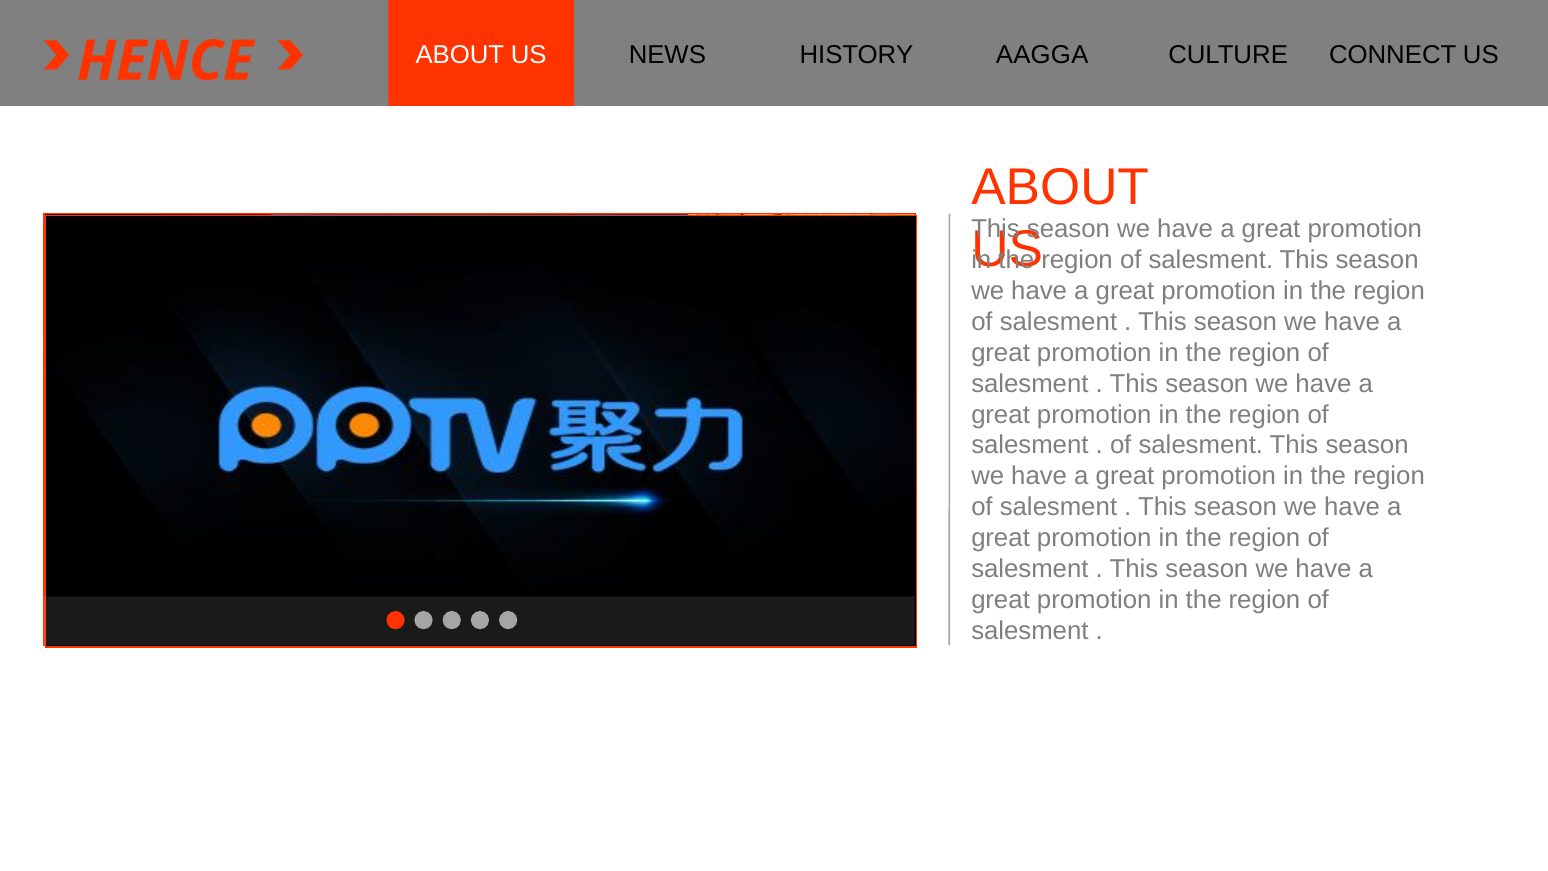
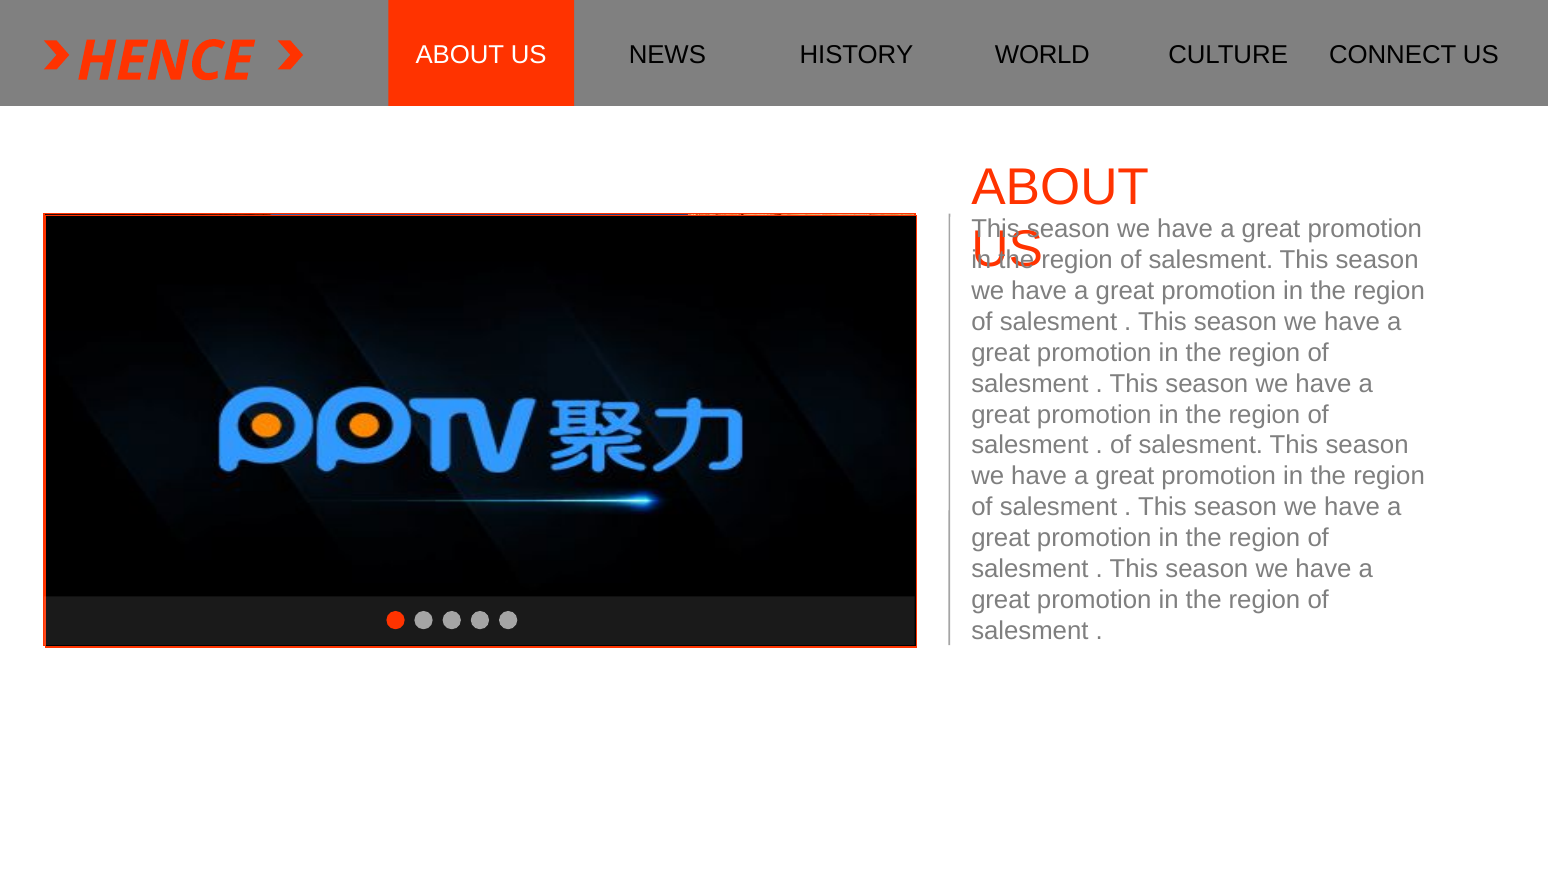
AAGGA: AAGGA -> WORLD
